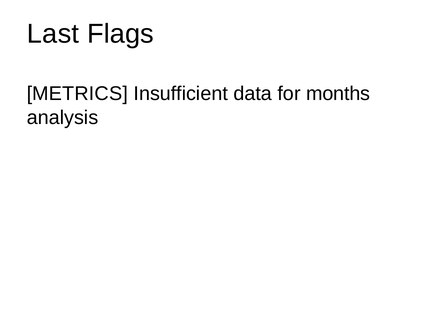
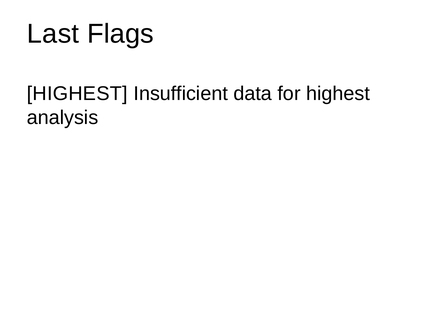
METRICS at (77, 94): METRICS -> HIGHEST
for months: months -> highest
